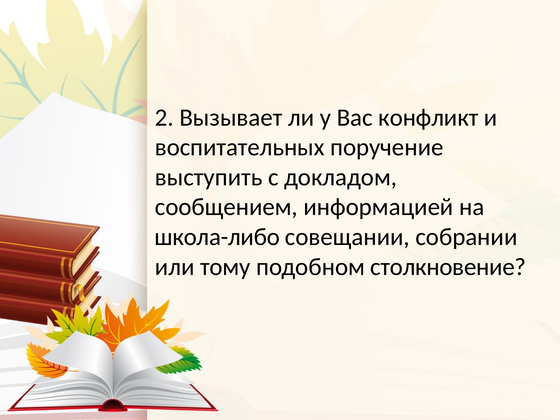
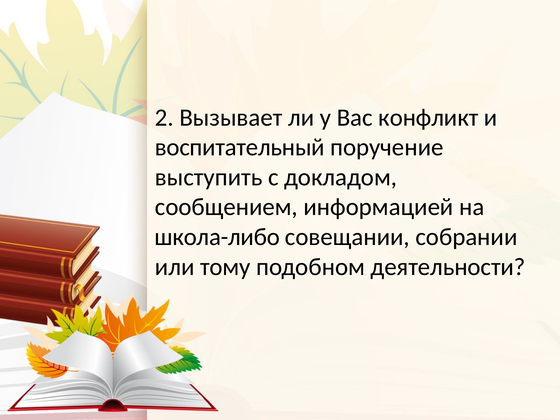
воспитательных: воспитательных -> воспитательный
столкновение: столкновение -> деятельности
